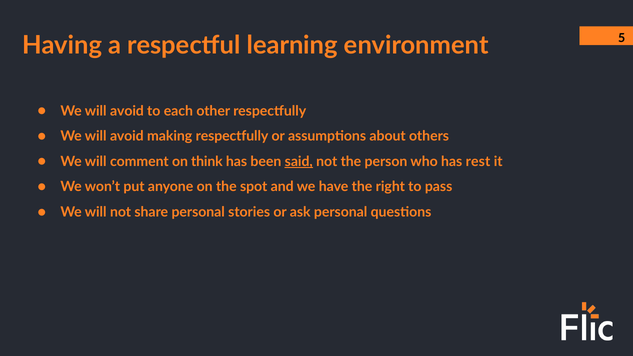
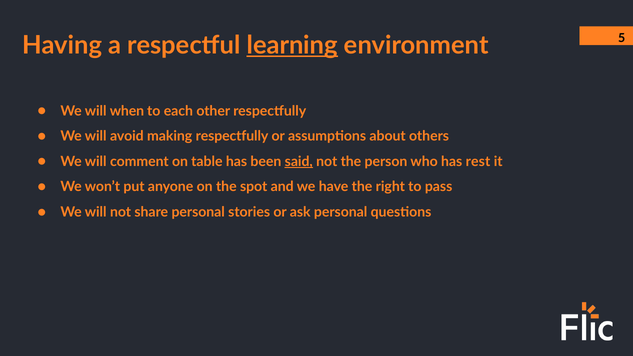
learning underline: none -> present
avoid at (127, 111): avoid -> when
think: think -> table
